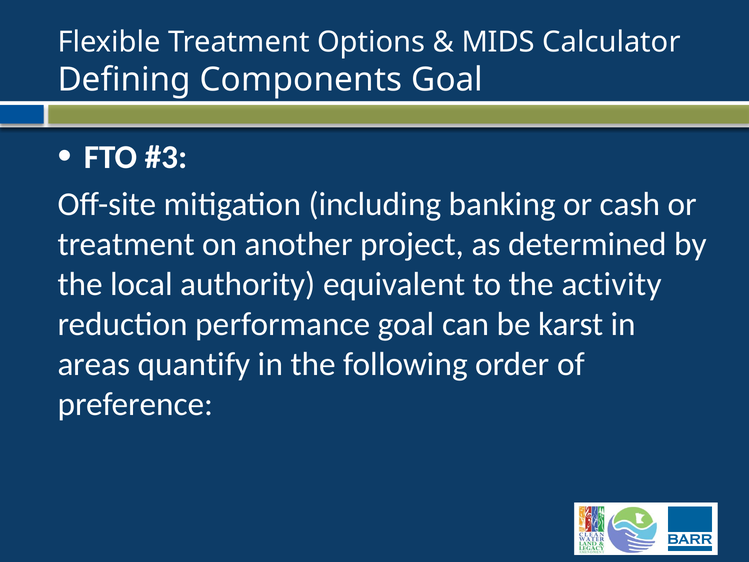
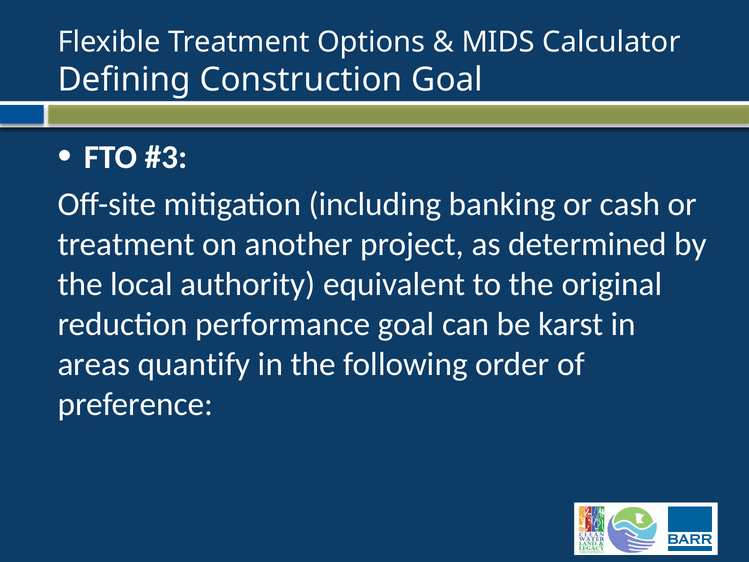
Components: Components -> Construction
activity: activity -> original
